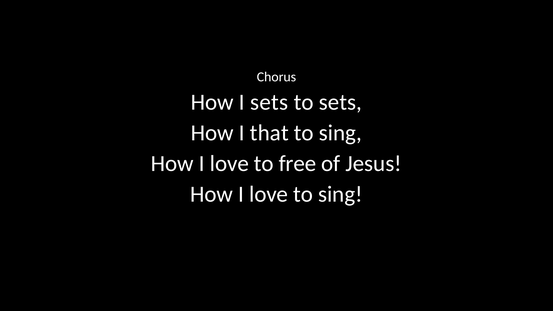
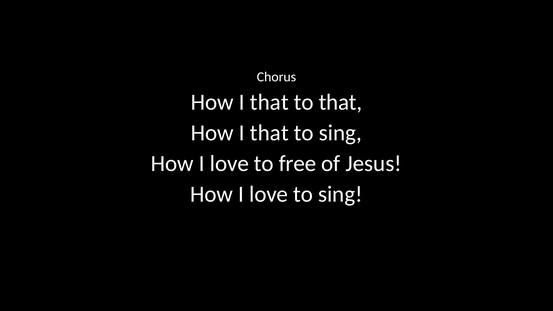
sets at (269, 102): sets -> that
to sets: sets -> that
